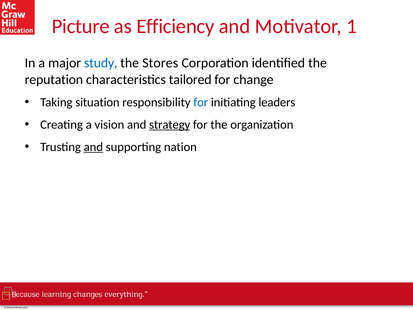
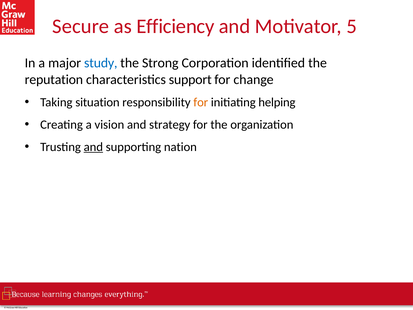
Picture: Picture -> Secure
1: 1 -> 5
Stores: Stores -> Strong
tailored: tailored -> support
for at (201, 102) colour: blue -> orange
leaders: leaders -> helping
strategy underline: present -> none
